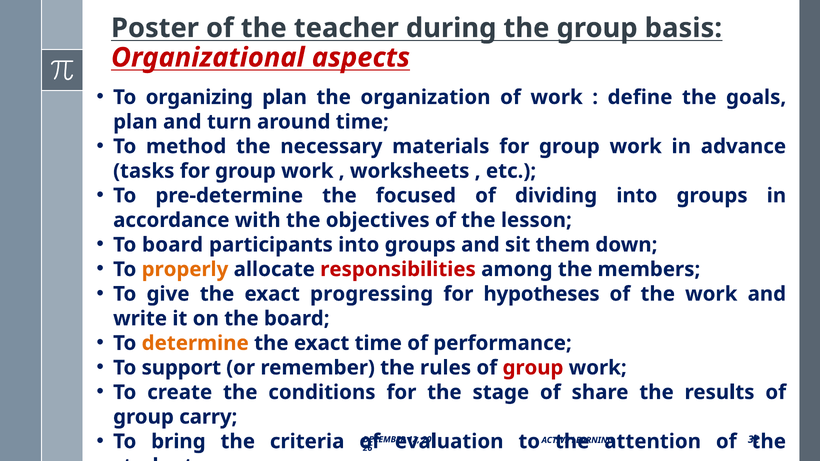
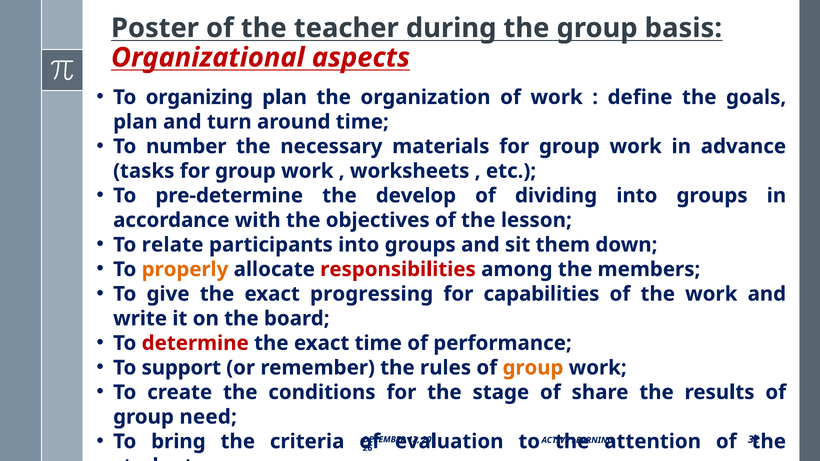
method: method -> number
focused: focused -> develop
To board: board -> relate
hypotheses: hypotheses -> capabilities
determine colour: orange -> red
group at (533, 368) colour: red -> orange
carry: carry -> need
